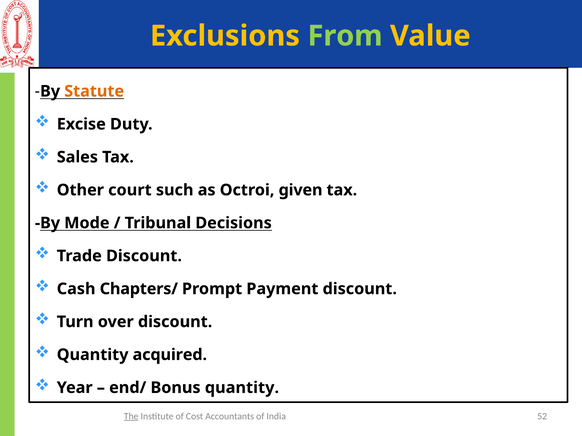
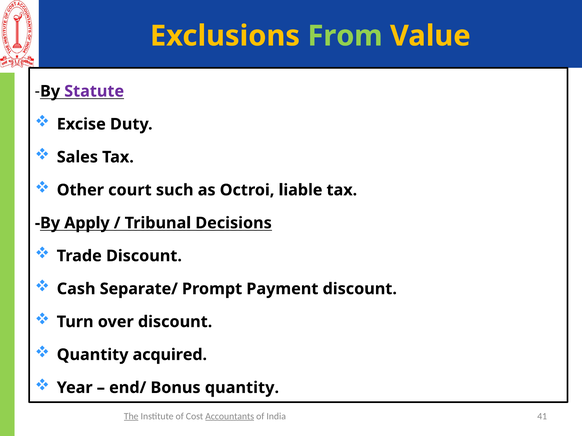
Statute colour: orange -> purple
given: given -> liable
Mode: Mode -> Apply
Chapters/: Chapters/ -> Separate/
Accountants underline: none -> present
52: 52 -> 41
